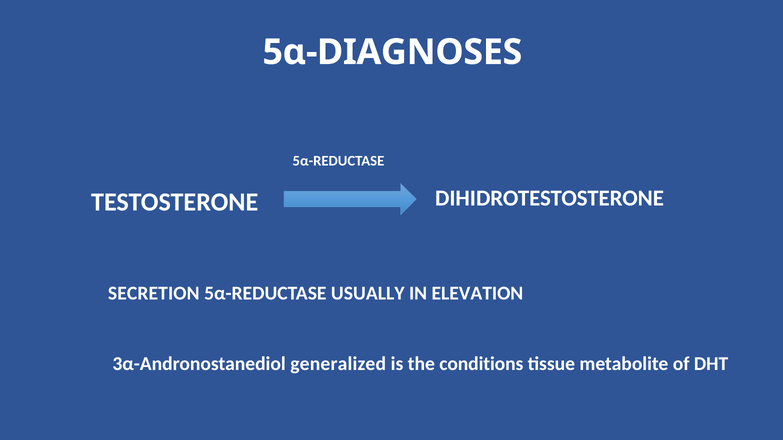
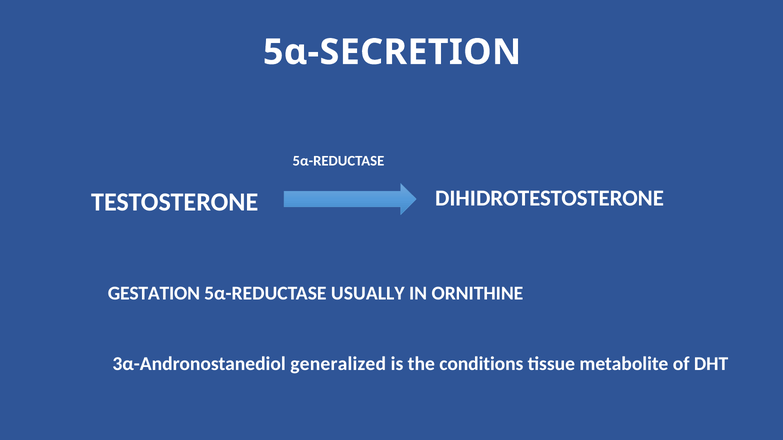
5α-DIAGNOSES: 5α-DIAGNOSES -> 5α-SECRETION
SECRETION: SECRETION -> GESTATION
ELEVATION: ELEVATION -> ORNITHINE
